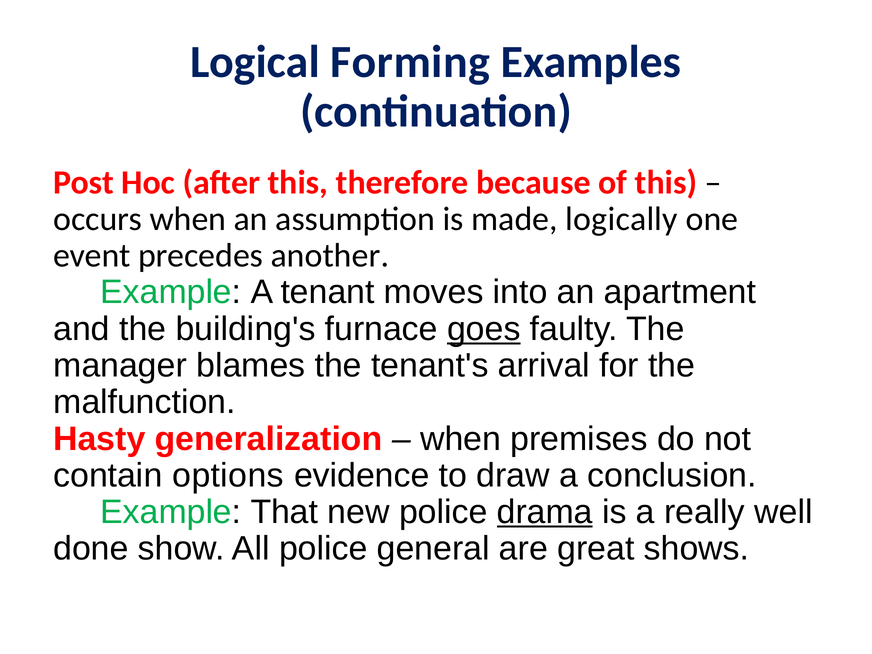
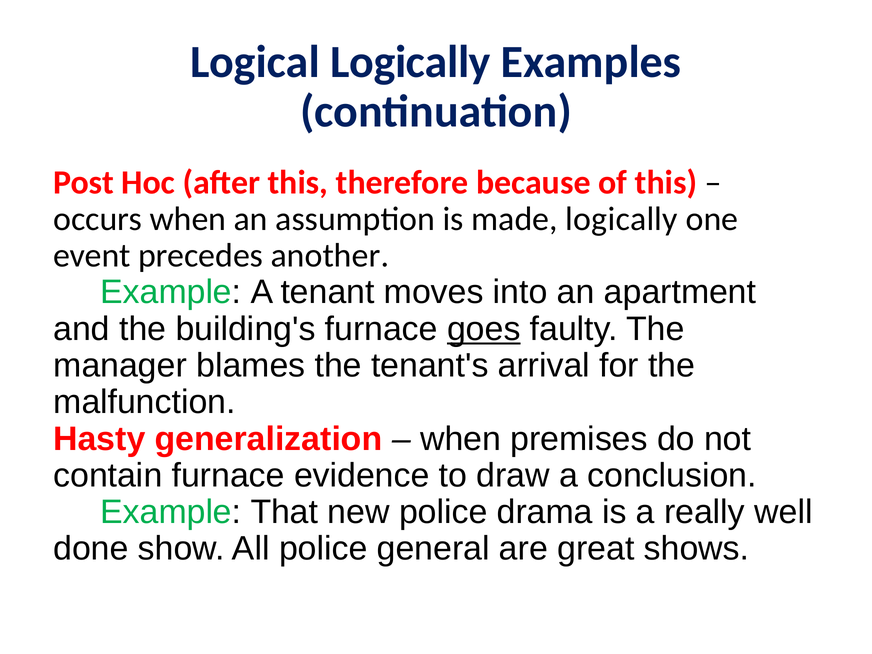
Logical Forming: Forming -> Logically
contain options: options -> furnace
drama underline: present -> none
